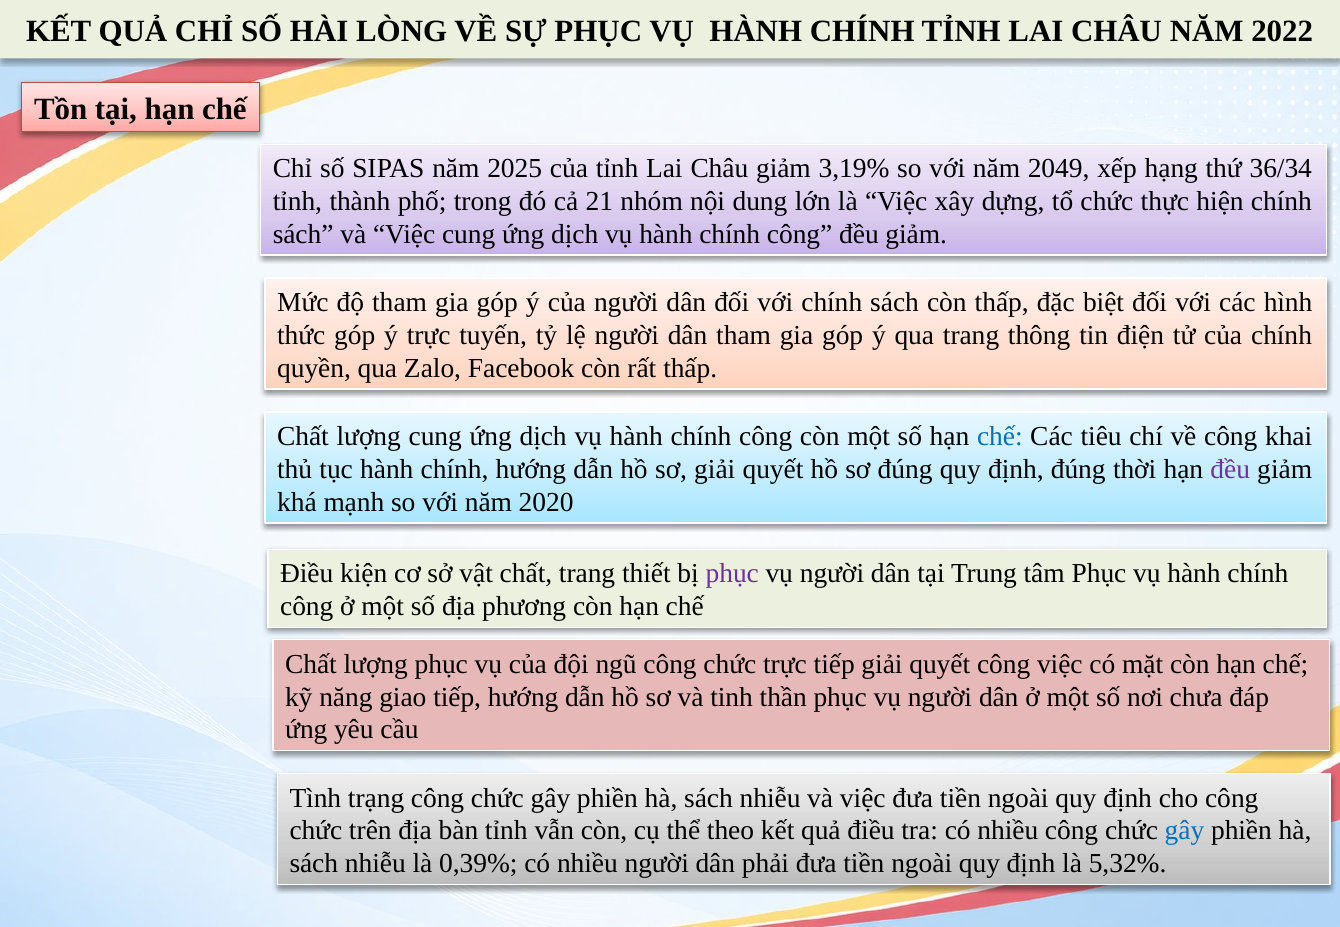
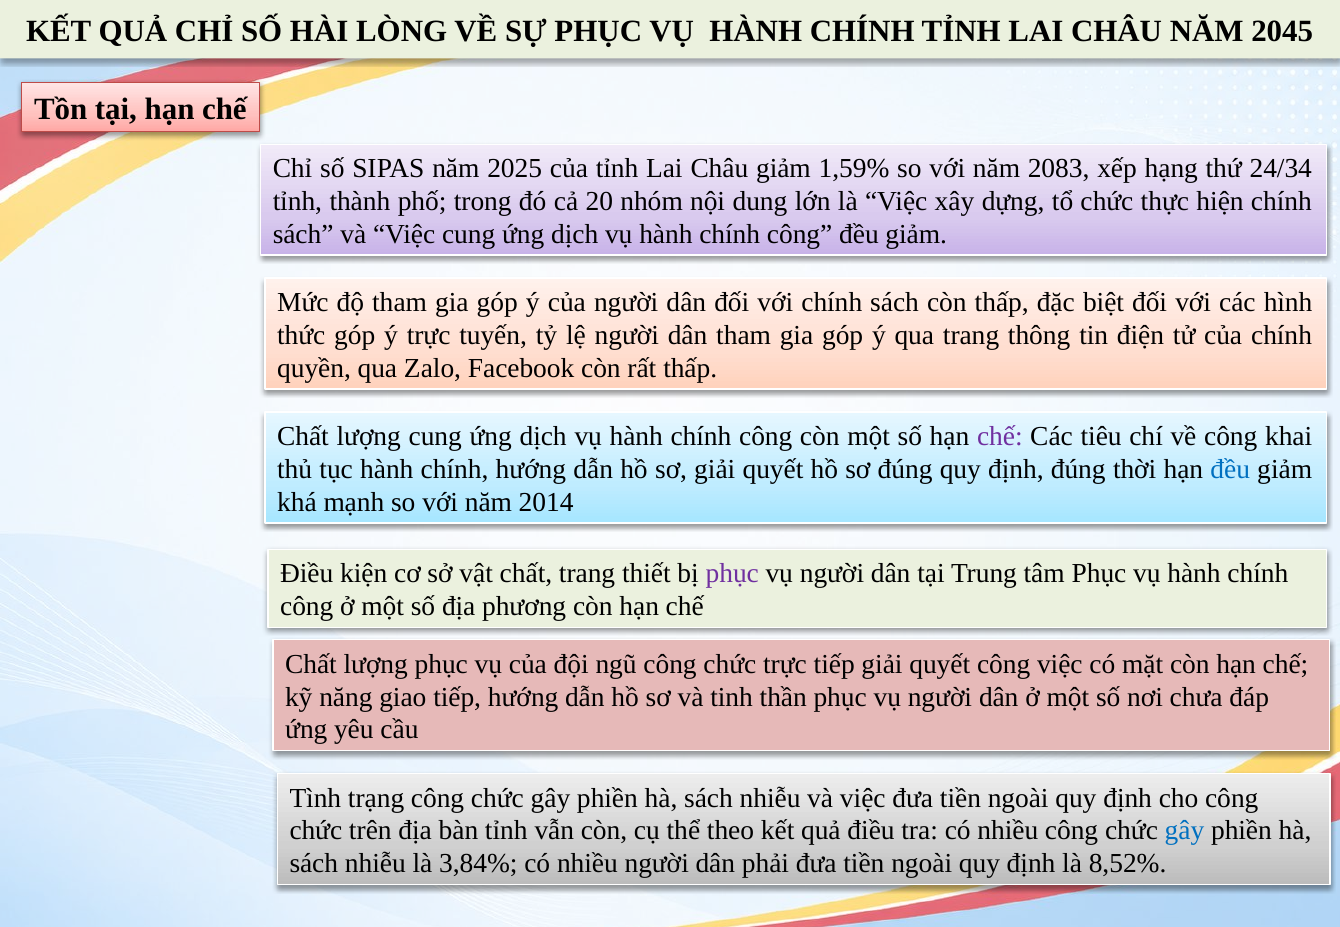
2022: 2022 -> 2045
3,19%: 3,19% -> 1,59%
2049: 2049 -> 2083
36/34: 36/34 -> 24/34
21: 21 -> 20
chế at (1000, 437) colour: blue -> purple
đều at (1230, 470) colour: purple -> blue
2020: 2020 -> 2014
0,39%: 0,39% -> 3,84%
5,32%: 5,32% -> 8,52%
